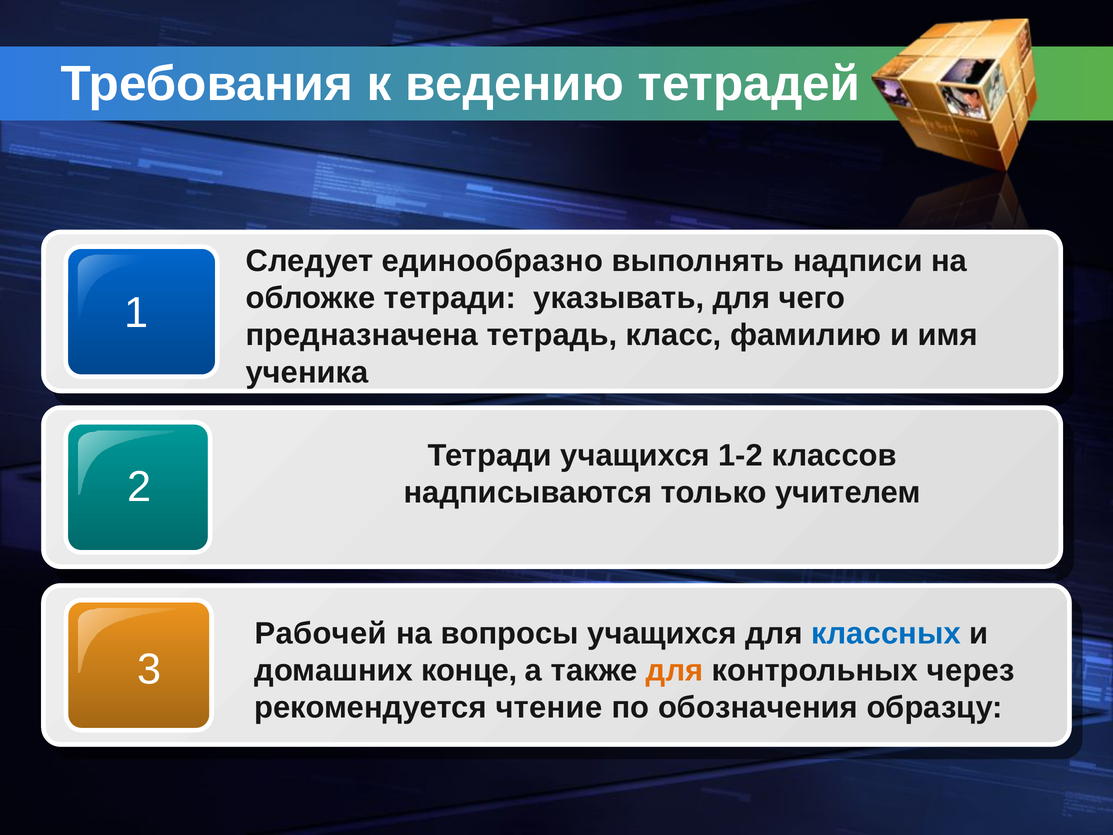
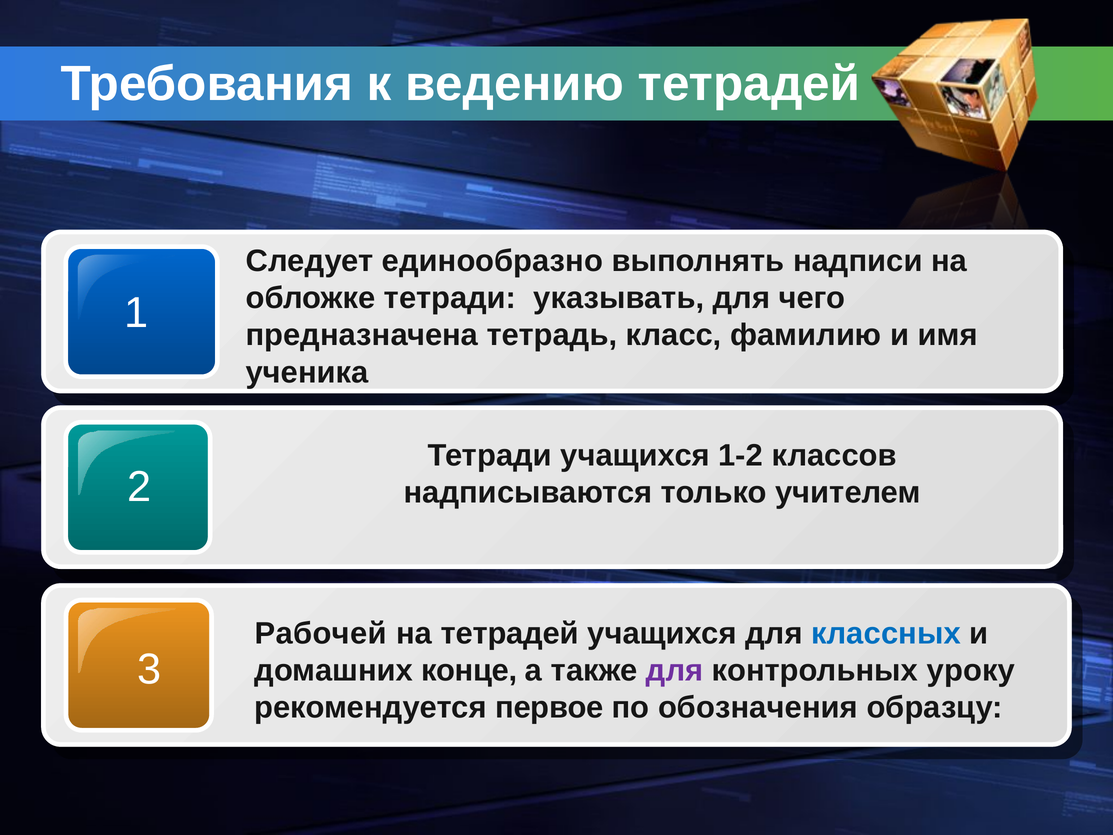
на вопросы: вопросы -> тетрадей
для at (675, 670) colour: orange -> purple
через: через -> уроку
чтение: чтение -> первое
